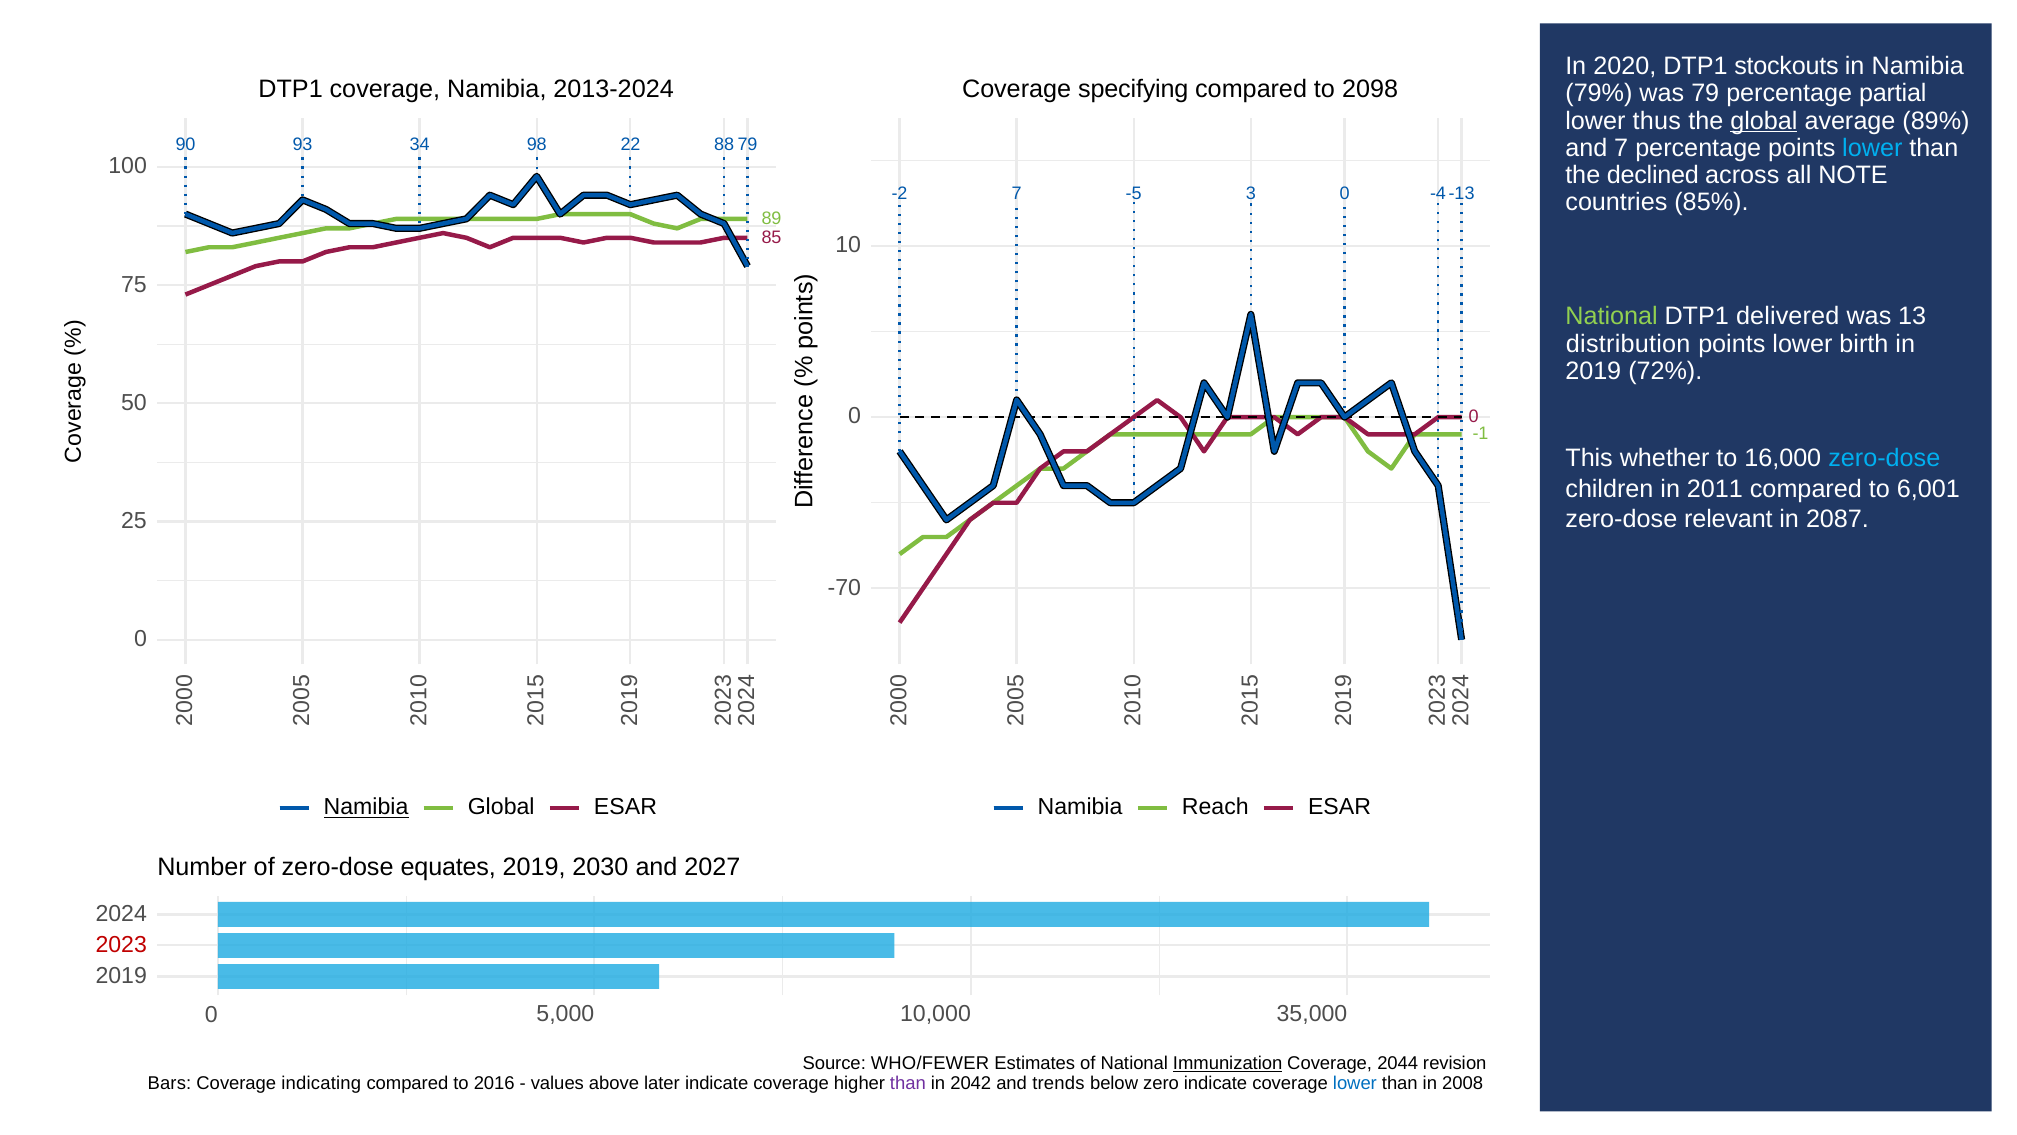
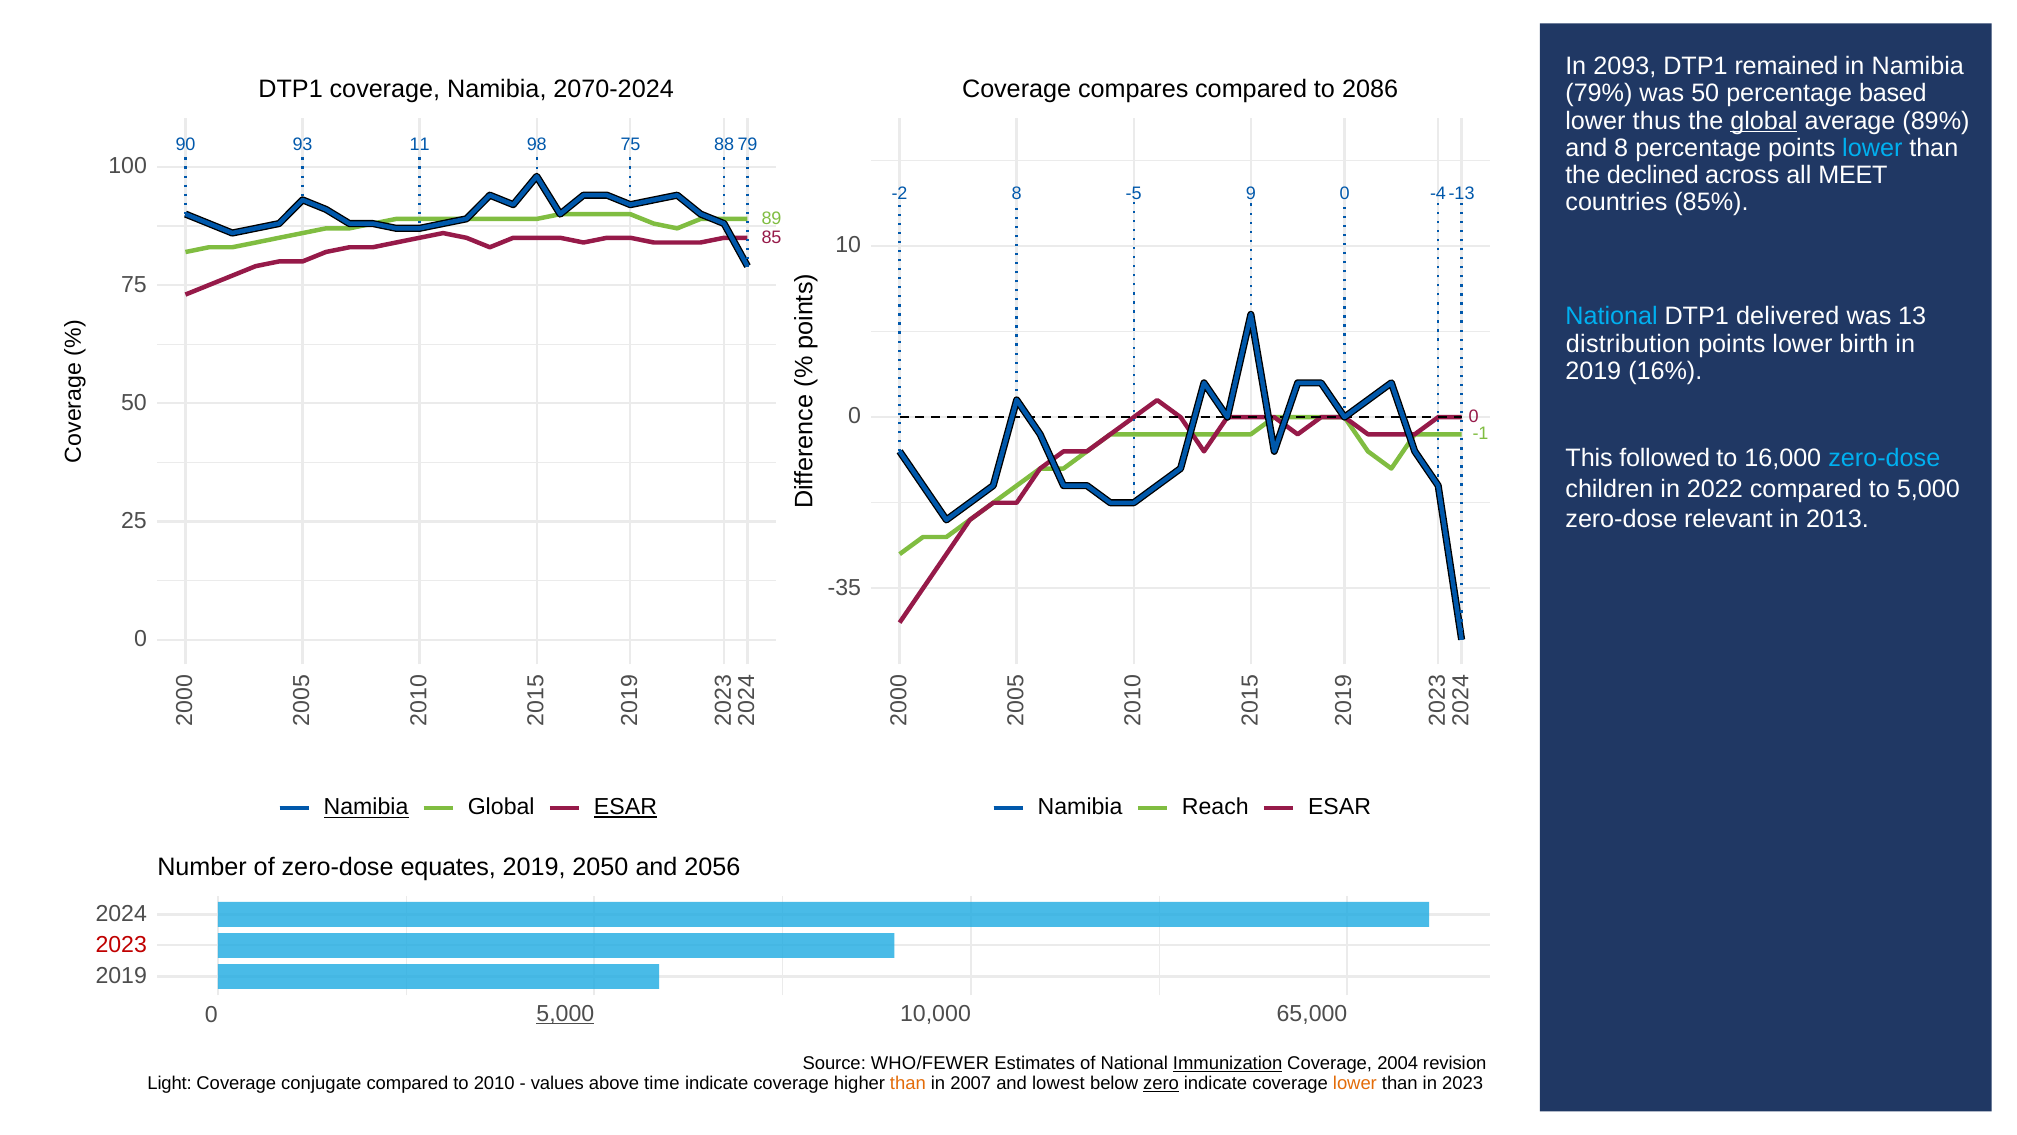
2020: 2020 -> 2093
stockouts: stockouts -> remained
specifying: specifying -> compares
2098: 2098 -> 2086
2013-2024: 2013-2024 -> 2070-2024
was 79: 79 -> 50
partial: partial -> based
34: 34 -> 11
98 22: 22 -> 75
and 7: 7 -> 8
NOTE: NOTE -> MEET
-2 7: 7 -> 8
-5 3: 3 -> 9
National at (1612, 316) colour: light green -> light blue
72%: 72% -> 16%
whether: whether -> followed
2011: 2011 -> 2022
to 6,001: 6,001 -> 5,000
2087: 2087 -> 2013
-70: -70 -> -35
ESAR at (625, 807) underline: none -> present
2030: 2030 -> 2050
2027: 2027 -> 2056
5,000 at (565, 1013) underline: none -> present
35,000: 35,000 -> 65,000
2044: 2044 -> 2004
Bars: Bars -> Light
indicating: indicating -> conjugate
2016: 2016 -> 2010
later: later -> time
than at (908, 1083) colour: purple -> orange
2042: 2042 -> 2007
trends: trends -> lowest
zero underline: none -> present
lower at (1355, 1083) colour: blue -> orange
in 2008: 2008 -> 2023
